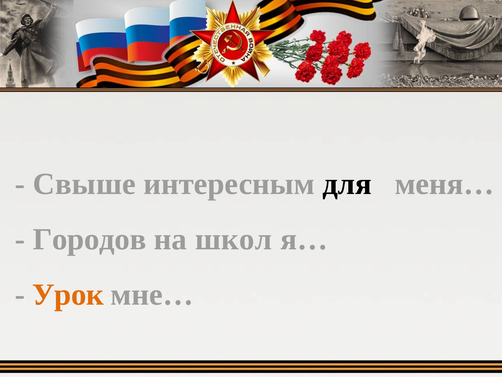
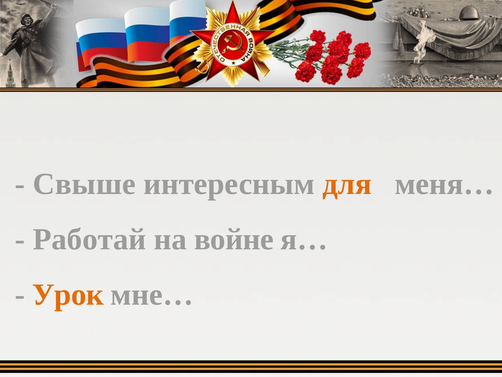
для colour: black -> orange
Городов: Городов -> Работай
школ: школ -> войне
